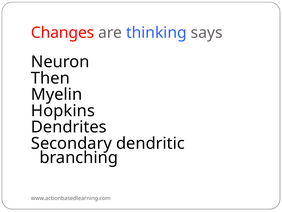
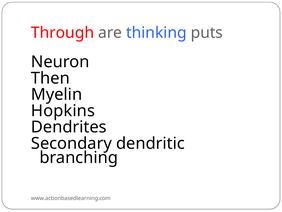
Changes: Changes -> Through
says: says -> puts
